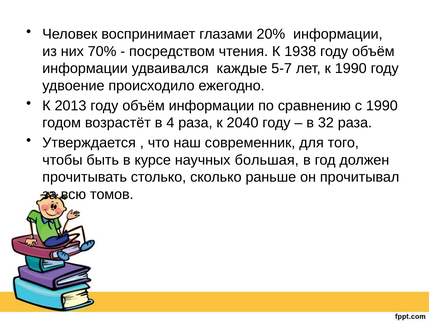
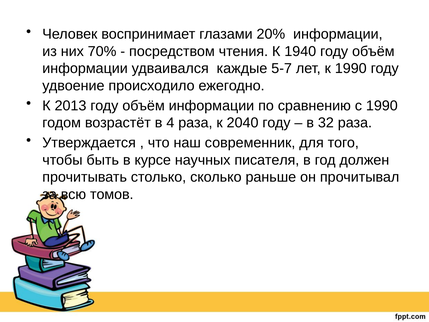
1938: 1938 -> 1940
большая: большая -> писателя
